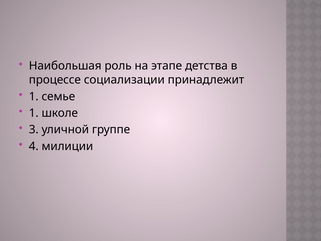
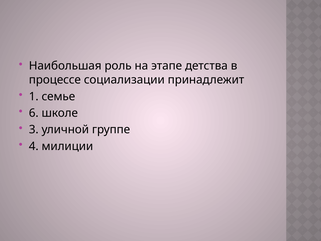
1 at (34, 113): 1 -> 6
